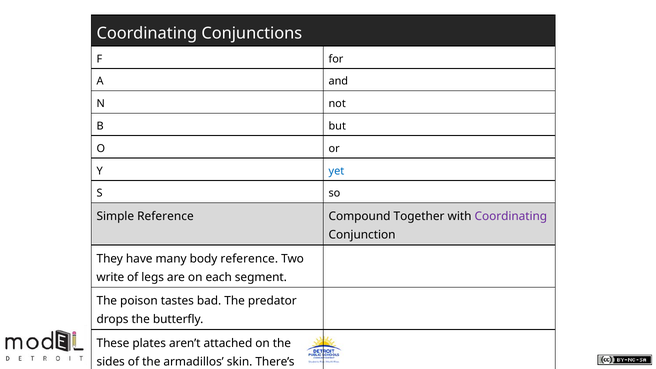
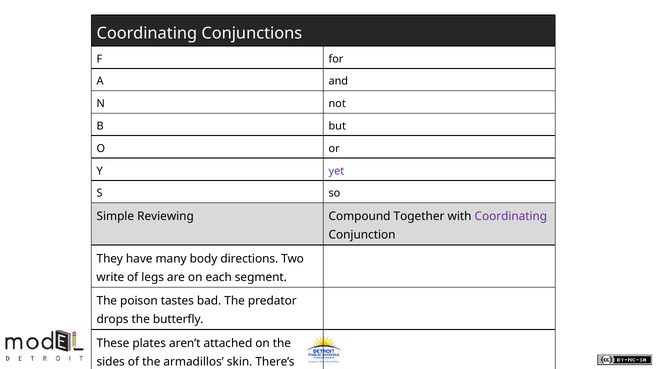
yet colour: blue -> purple
Simple Reference: Reference -> Reviewing
body reference: reference -> directions
